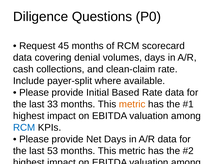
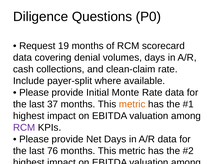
45: 45 -> 19
Based: Based -> Monte
33: 33 -> 37
RCM at (24, 128) colour: blue -> purple
53: 53 -> 76
